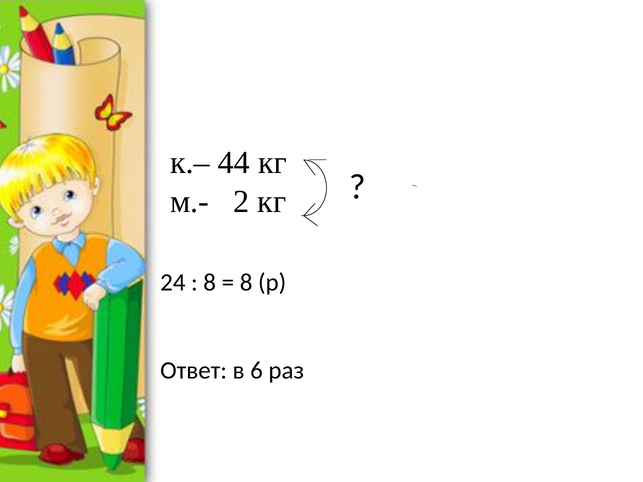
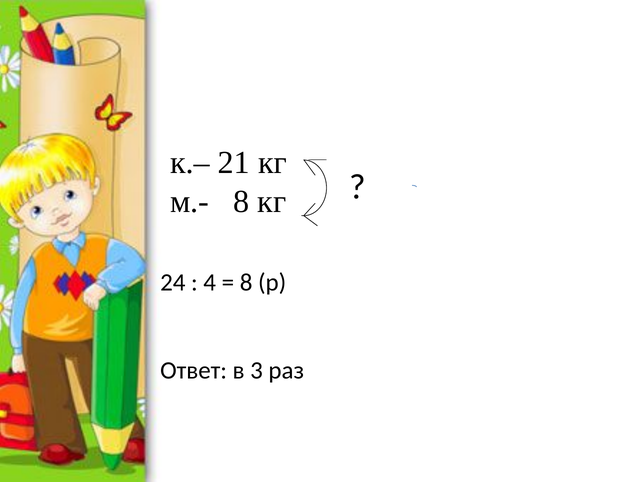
44: 44 -> 21
м.- 2: 2 -> 8
8 at (210, 283): 8 -> 4
6: 6 -> 3
